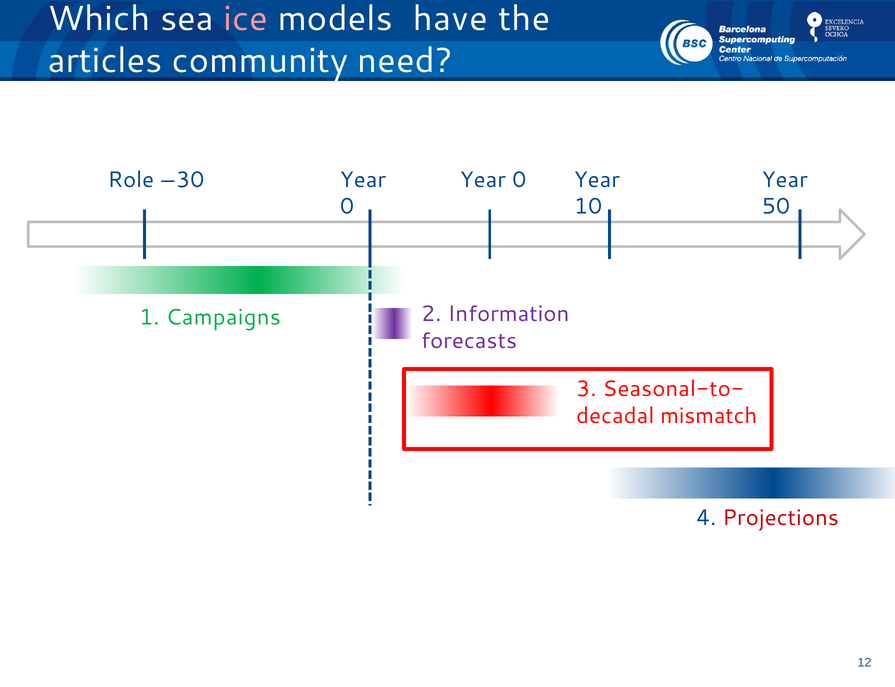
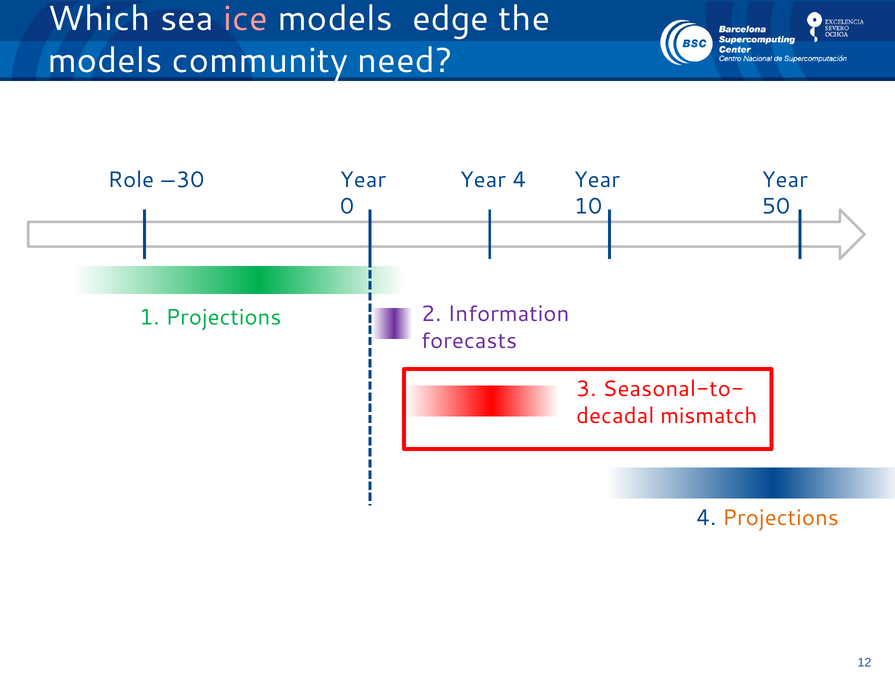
have: have -> edge
articles at (105, 61): articles -> models
0 at (519, 180): 0 -> 4
1 Campaigns: Campaigns -> Projections
Projections at (781, 518) colour: red -> orange
